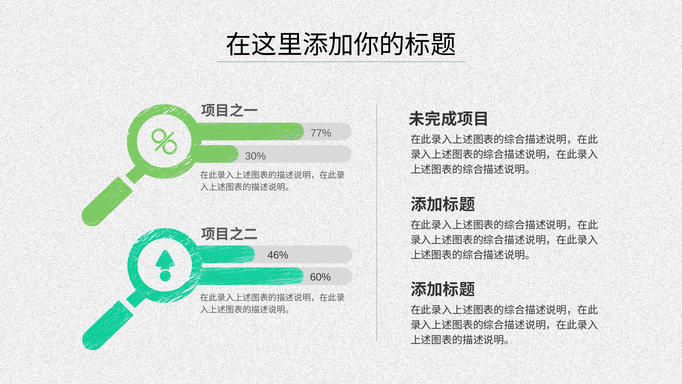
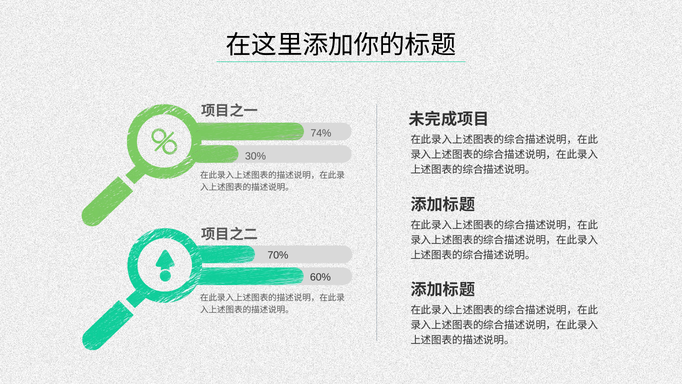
77%: 77% -> 74%
46%: 46% -> 70%
